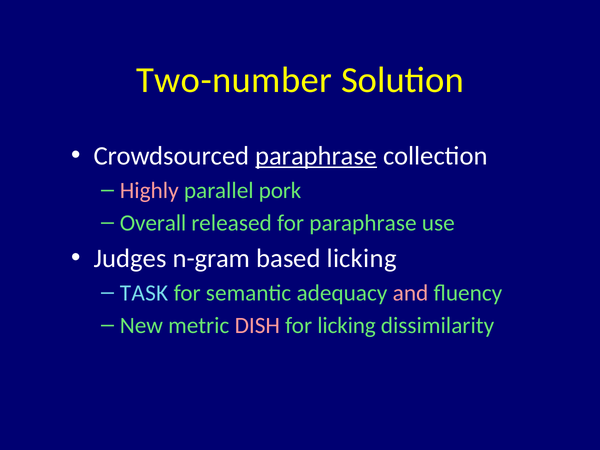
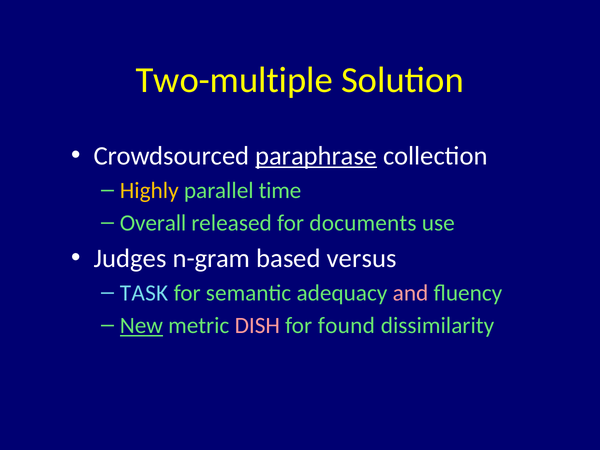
Two-number: Two-number -> Two-multiple
Highly colour: pink -> yellow
pork: pork -> time
for paraphrase: paraphrase -> documents
based licking: licking -> versus
New underline: none -> present
for licking: licking -> found
